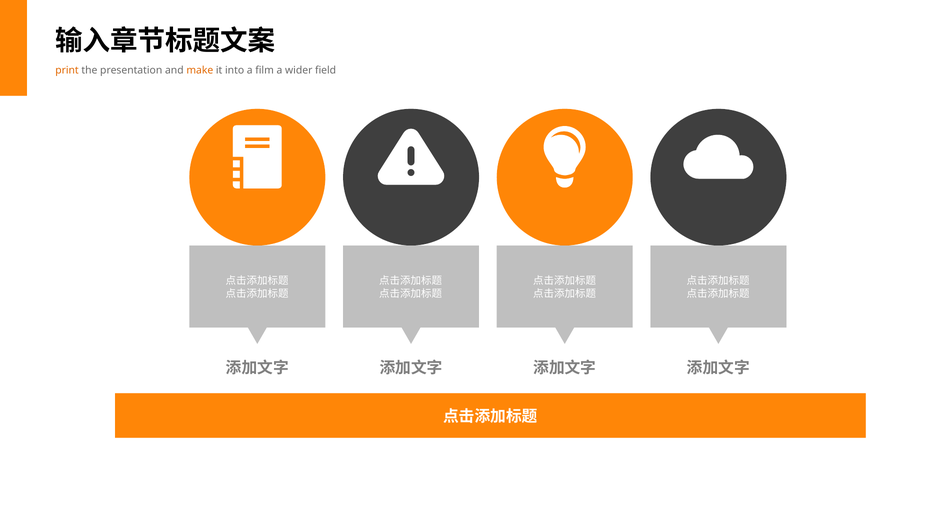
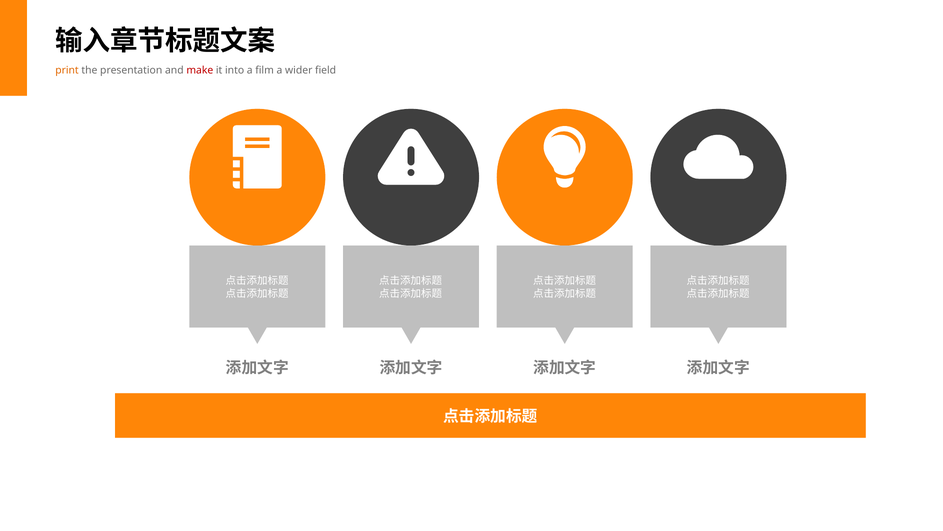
make colour: orange -> red
